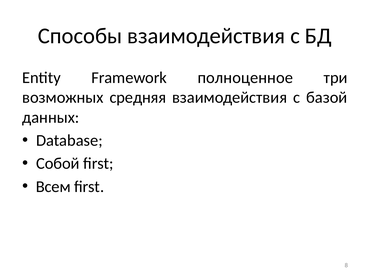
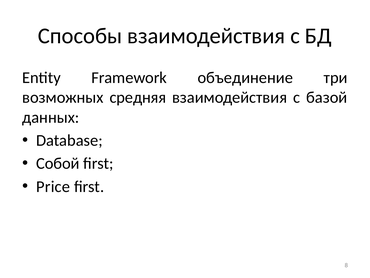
полноценное: полноценное -> объединение
Всем: Всем -> Price
